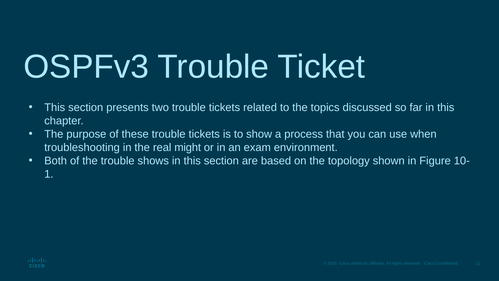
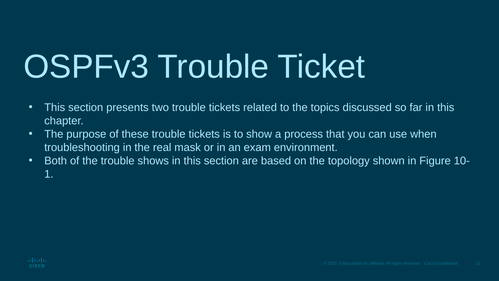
might: might -> mask
